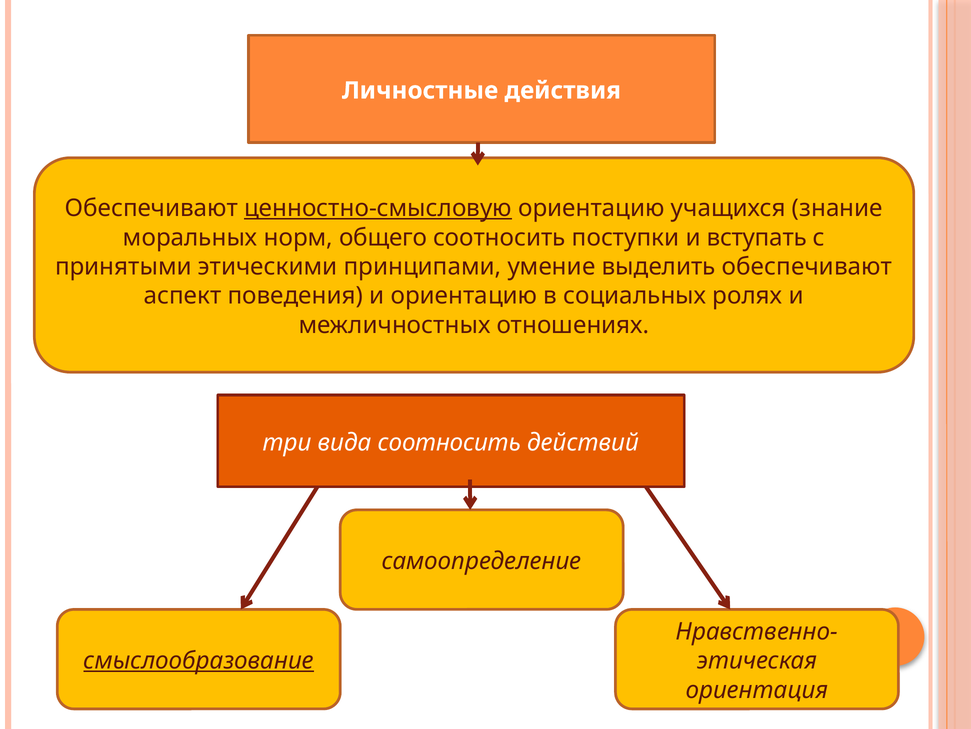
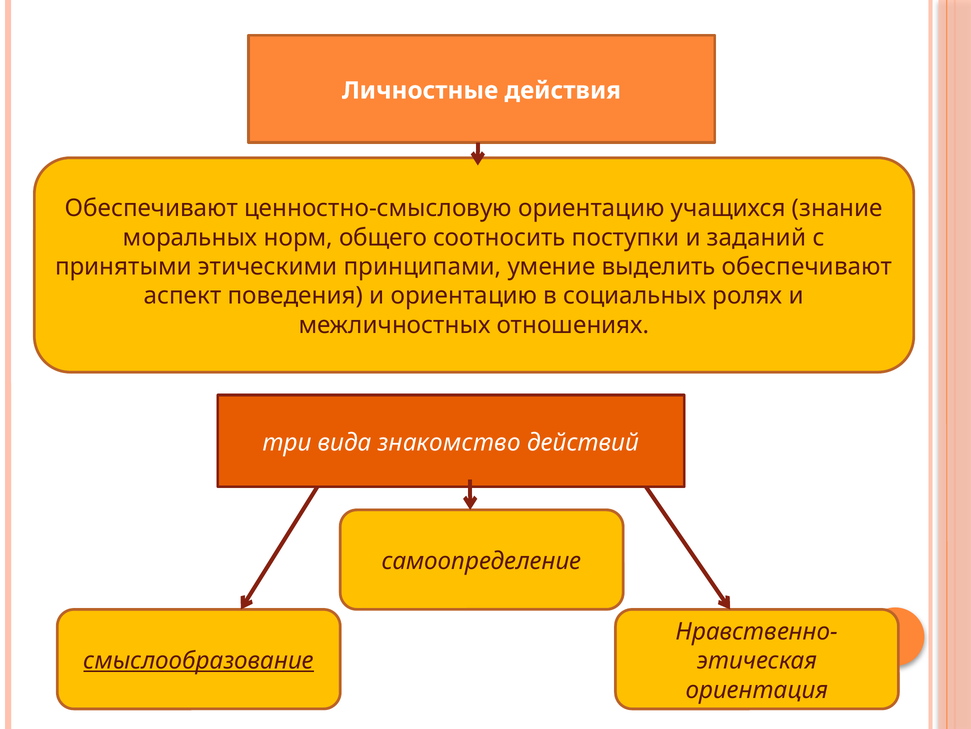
ценностно-смысловую underline: present -> none
вступать: вступать -> заданий
вида соотносить: соотносить -> знакомство
